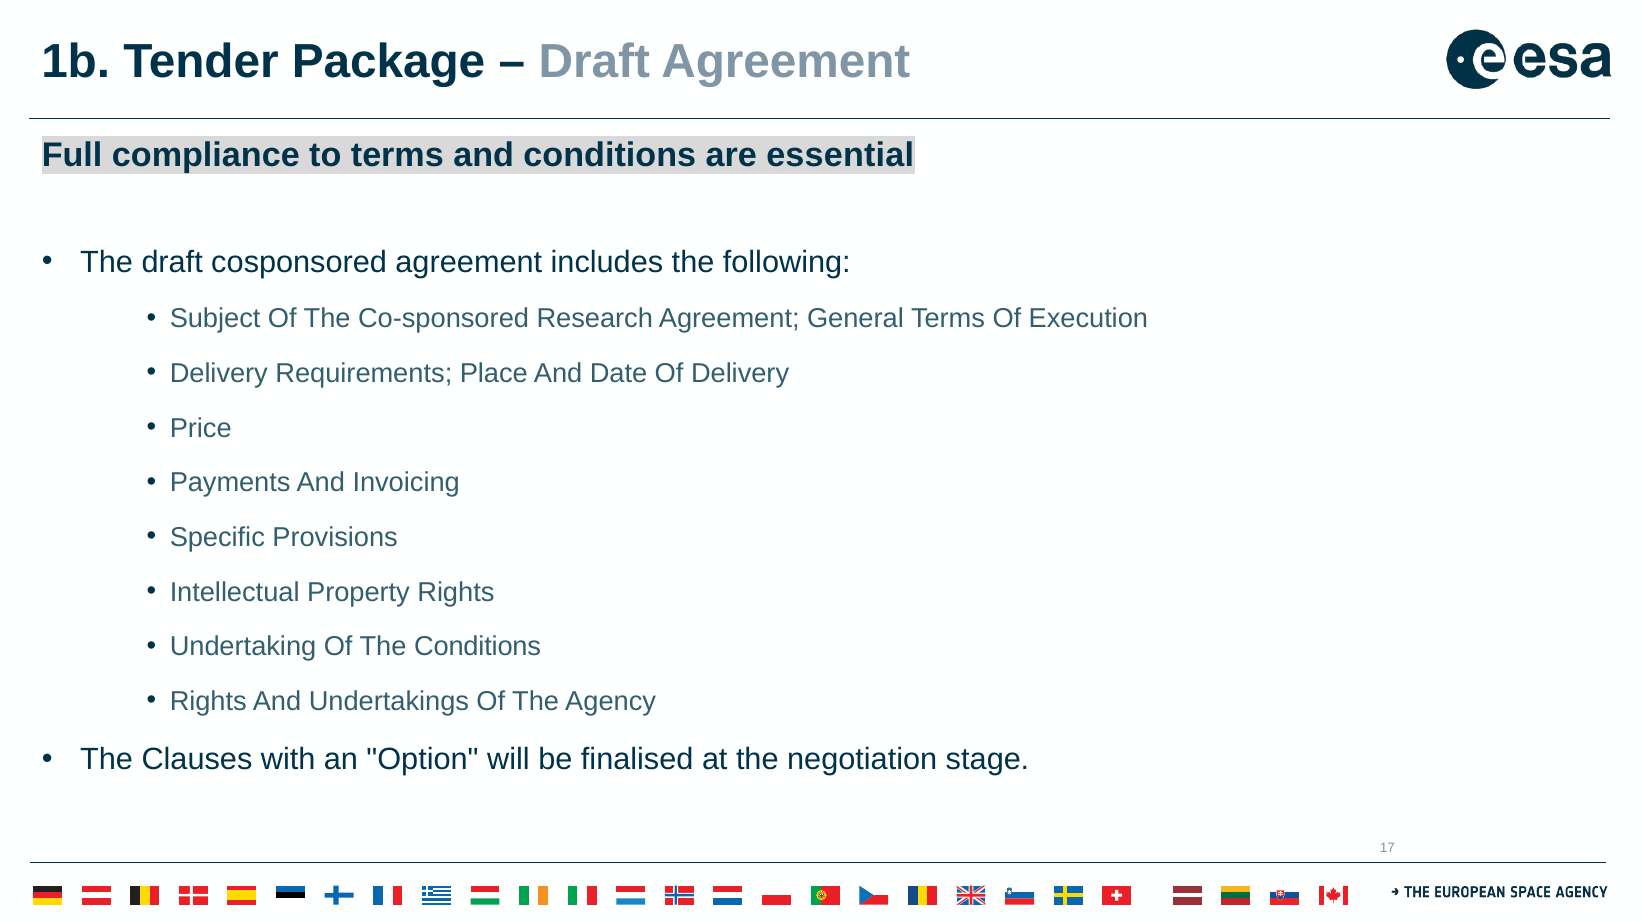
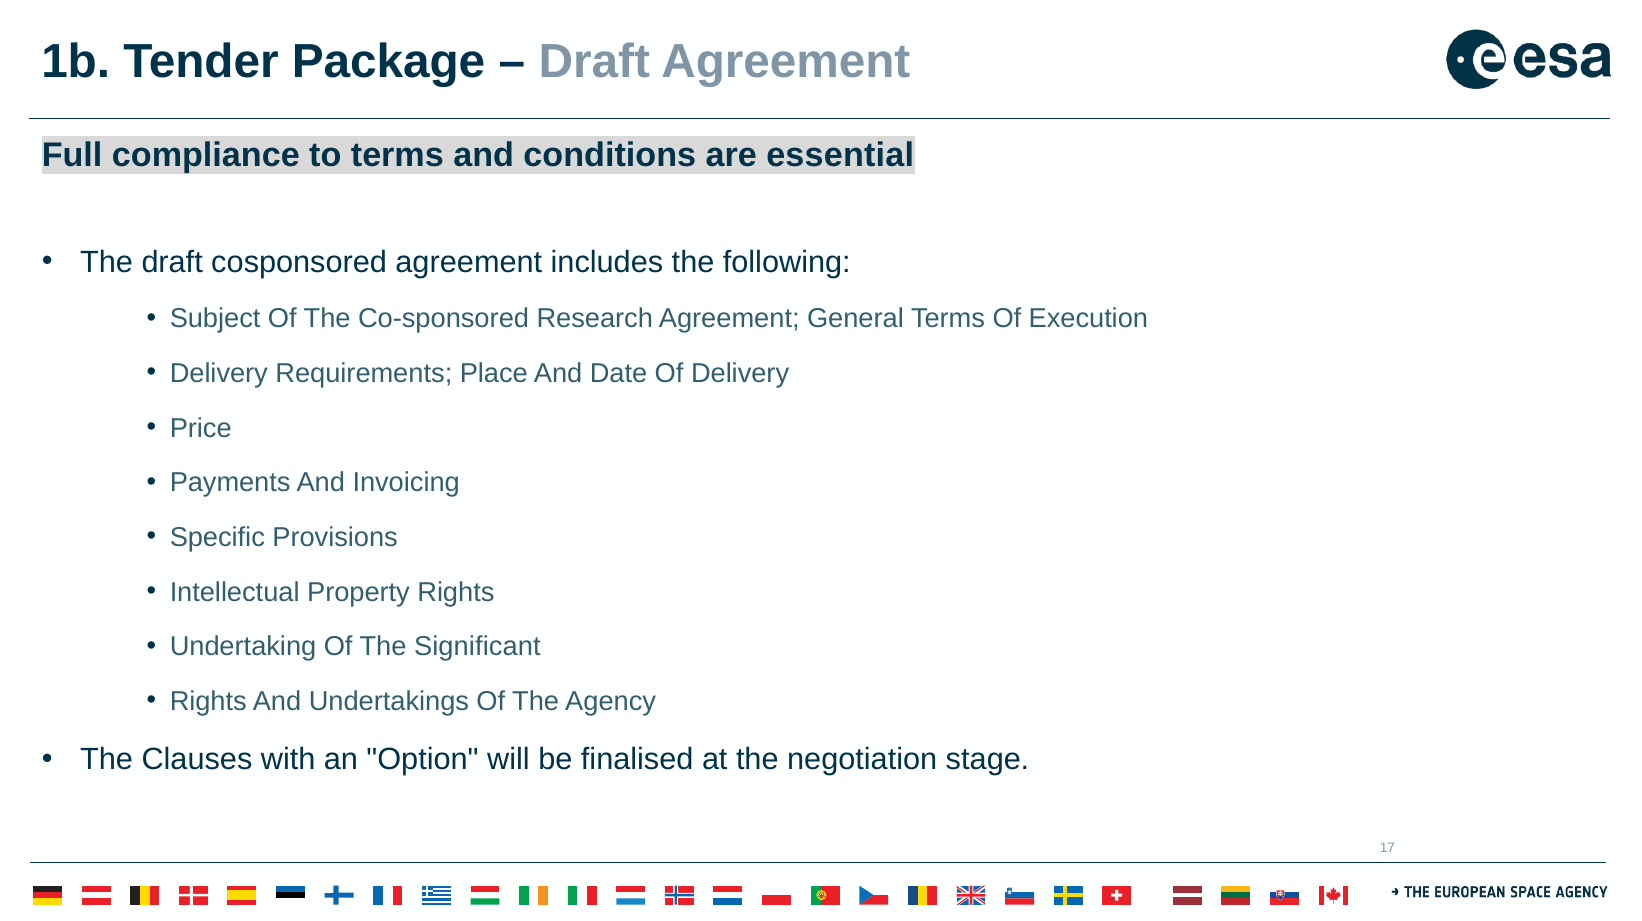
The Conditions: Conditions -> Significant
